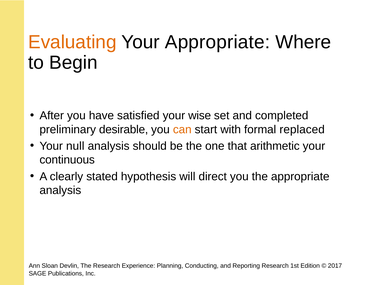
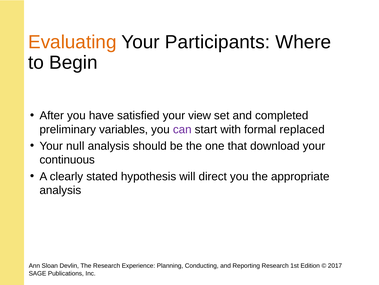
Your Appropriate: Appropriate -> Participants
wise: wise -> view
desirable: desirable -> variables
can colour: orange -> purple
arithmetic: arithmetic -> download
